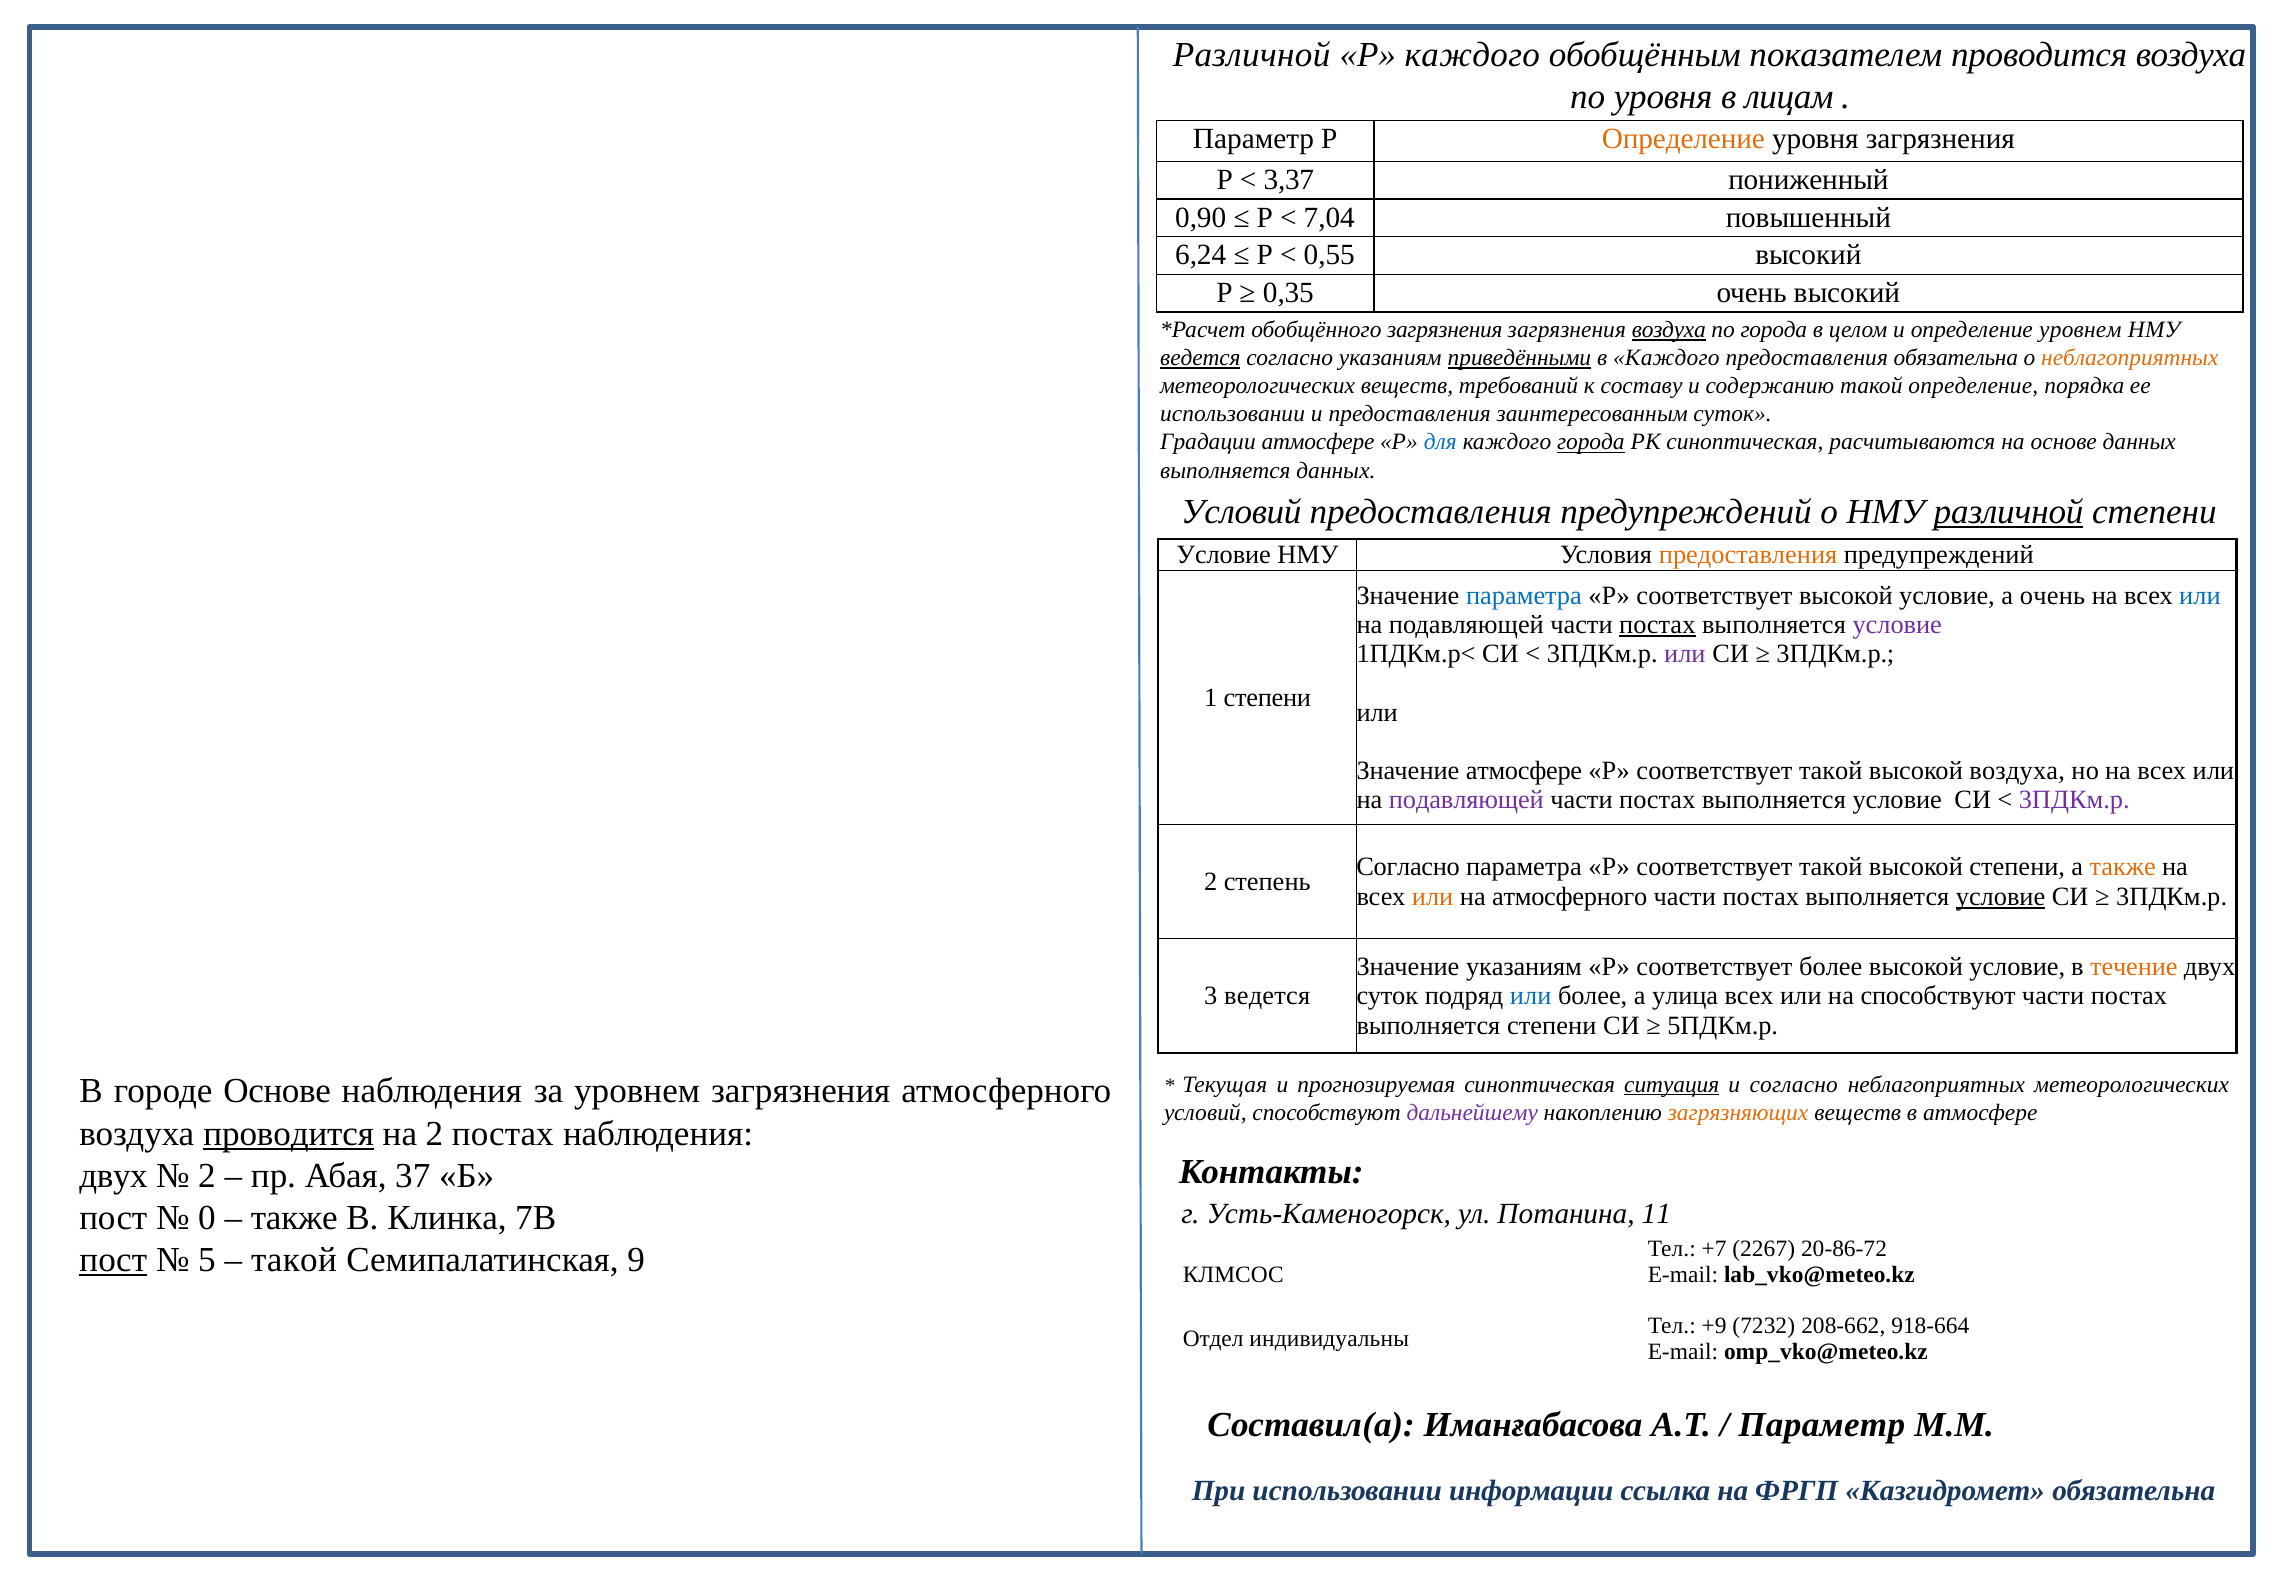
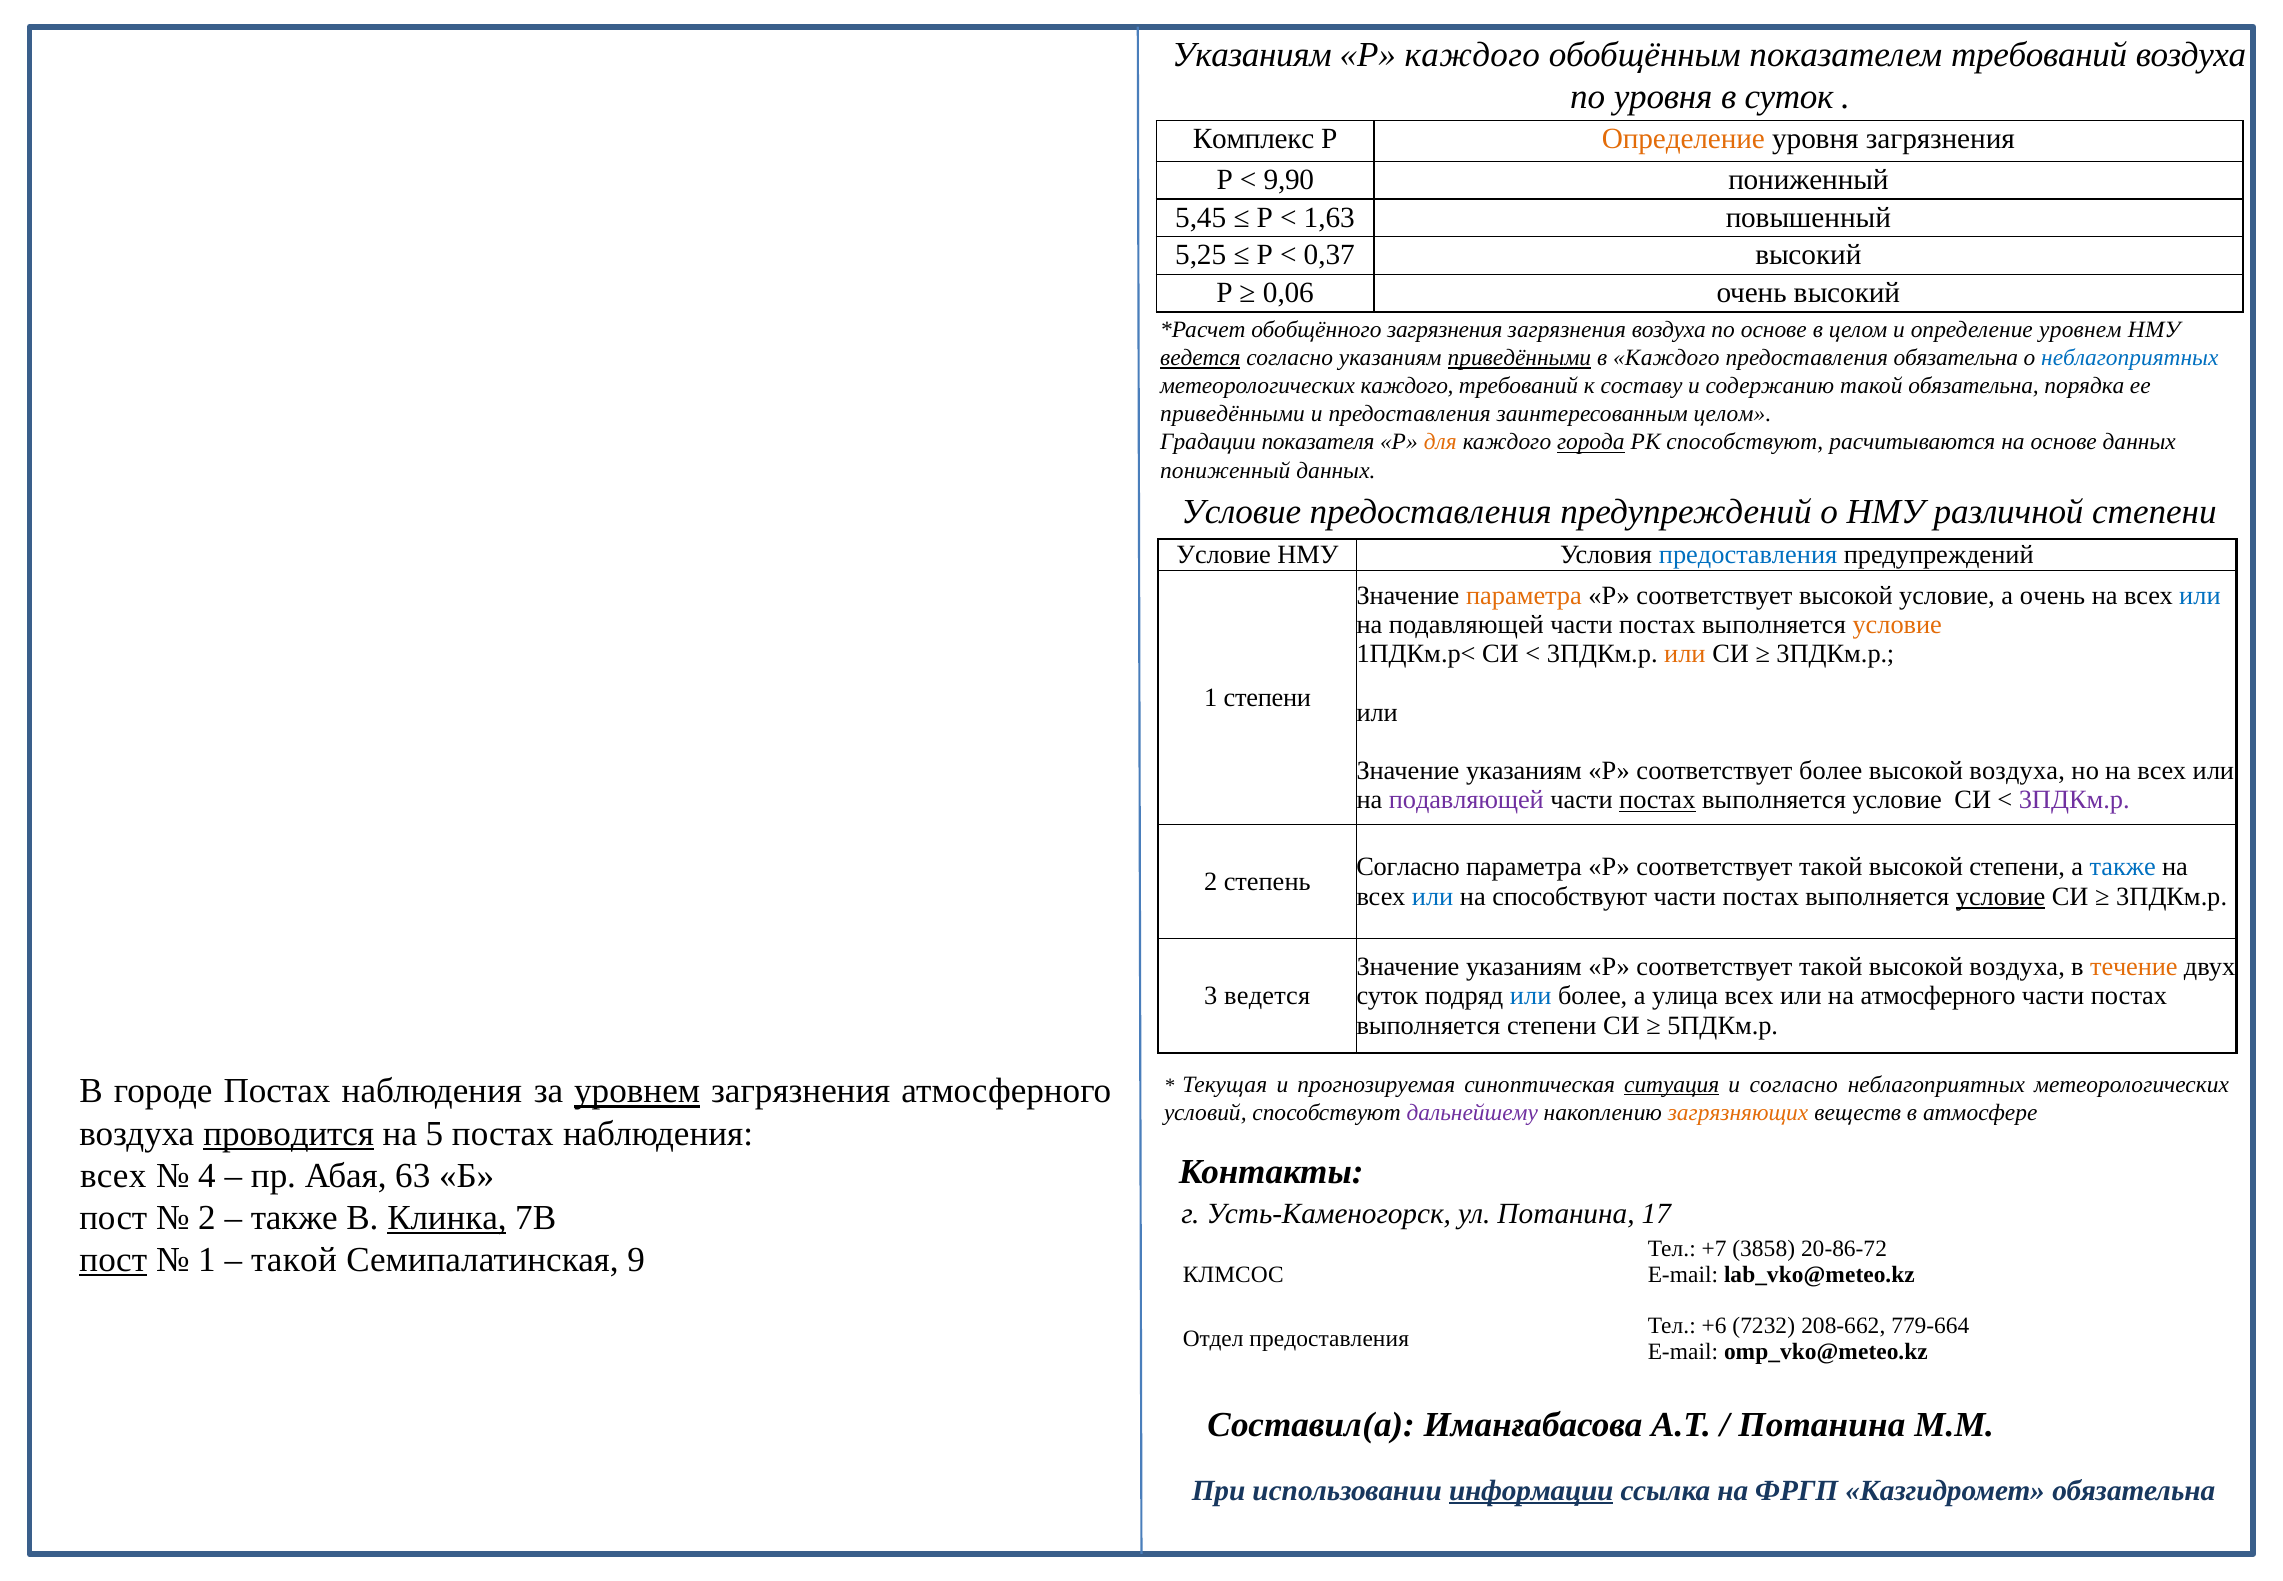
Различной at (1252, 55): Различной -> Указаниям
показателем проводится: проводится -> требований
в лицам: лицам -> суток
Параметр at (1253, 139): Параметр -> Комплекс
3,37: 3,37 -> 9,90
0,90: 0,90 -> 5,45
7,04: 7,04 -> 1,63
6,24: 6,24 -> 5,25
0,55: 0,55 -> 0,37
0,35: 0,35 -> 0,06
воздуха at (1669, 330) underline: present -> none
по города: города -> основе
неблагоприятных at (2130, 358) colour: orange -> blue
метеорологических веществ: веществ -> каждого
такой определение: определение -> обязательна
использовании at (1233, 414): использовании -> приведёнными
заинтересованным суток: суток -> целом
Градации атмосфере: атмосфере -> показателя
для colour: blue -> orange
РК синоптическая: синоптическая -> способствуют
выполняется at (1225, 470): выполняется -> пониженный
Условий at (1241, 512): Условий -> Условие
различной at (2009, 512) underline: present -> none
предоставления at (1748, 555) colour: orange -> blue
параметра at (1524, 595) colour: blue -> orange
постах at (1657, 625) underline: present -> none
условие at (1897, 625) colour: purple -> orange
или at (1685, 654) colour: purple -> orange
атмосфере at (1524, 771): атмосфере -> указаниям
такой at (1831, 771): такой -> более
постах at (1657, 800) underline: none -> present
также at (2123, 867) colour: orange -> blue
или at (1433, 896) colour: orange -> blue
на атмосферного: атмосферного -> способствуют
более at (1831, 967): более -> такой
условие at (2017, 967): условие -> воздуха
на способствуют: способствуют -> атмосферного
городе Основе: Основе -> Постах
уровнем at (637, 1091) underline: none -> present
на 2: 2 -> 5
двух at (114, 1175): двух -> всех
2 at (207, 1175): 2 -> 4
37: 37 -> 63
11: 11 -> 17
0 at (207, 1217): 0 -> 2
Клинка underline: none -> present
2267: 2267 -> 3858
5 at (207, 1260): 5 -> 1
+9: +9 -> +6
918-664: 918-664 -> 779-664
Отдел индивидуальны: индивидуальны -> предоставления
Параметр at (1822, 1425): Параметр -> Потанина
информации underline: none -> present
